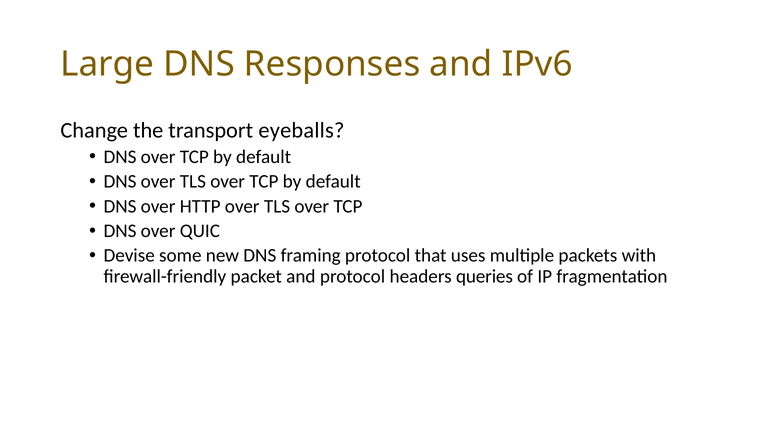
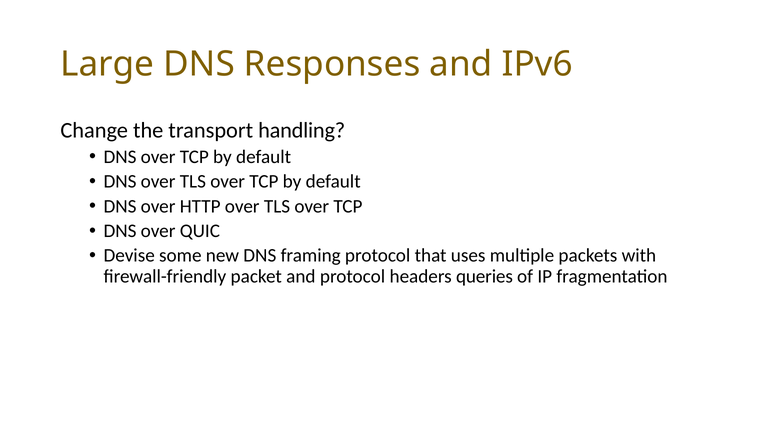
eyeballs: eyeballs -> handling
